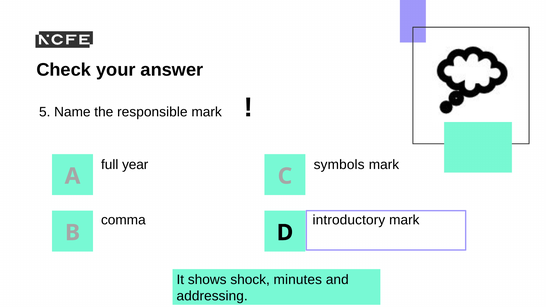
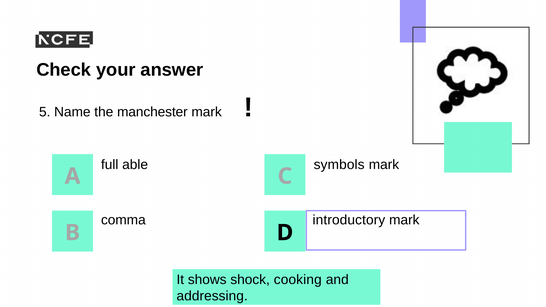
responsible: responsible -> manchester
year: year -> able
minutes: minutes -> cooking
